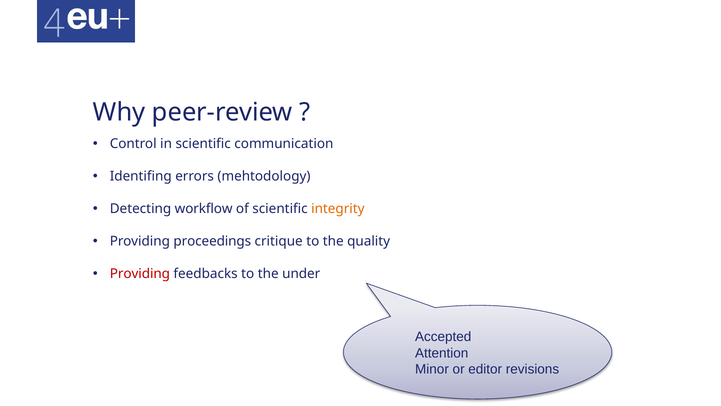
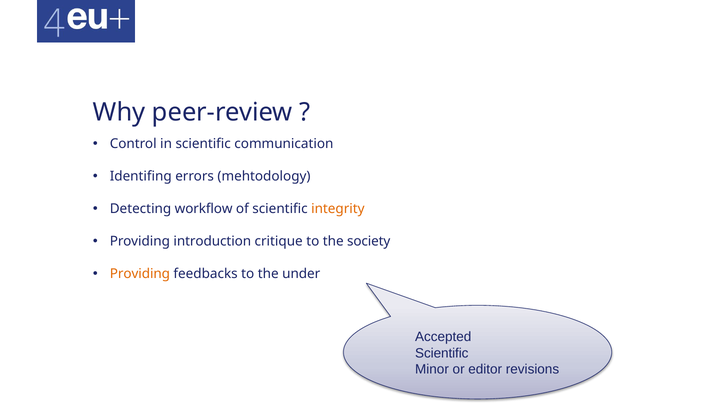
proceedings: proceedings -> introduction
quality: quality -> society
Providing at (140, 273) colour: red -> orange
Attention at (442, 353): Attention -> Scientific
